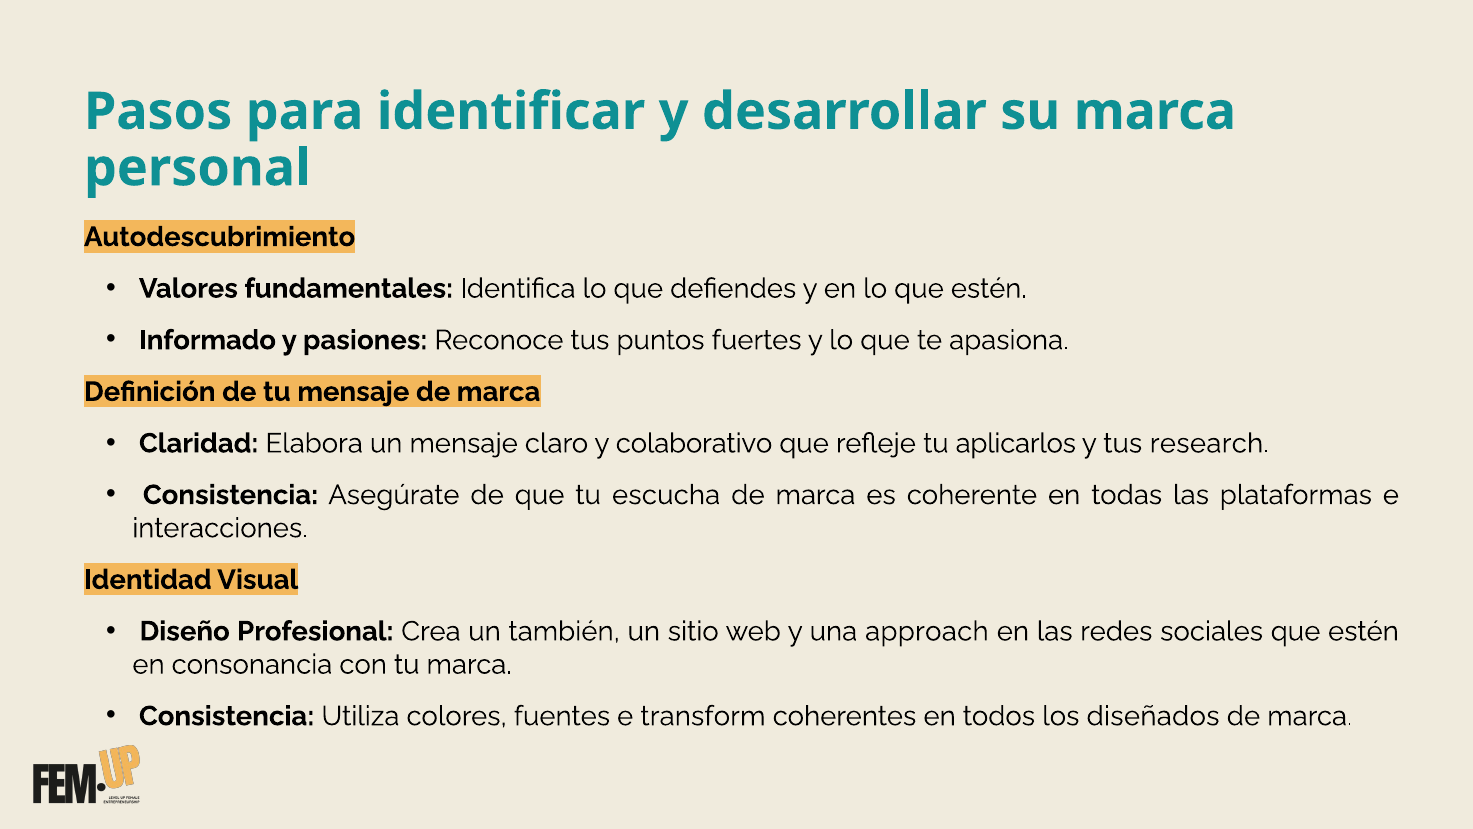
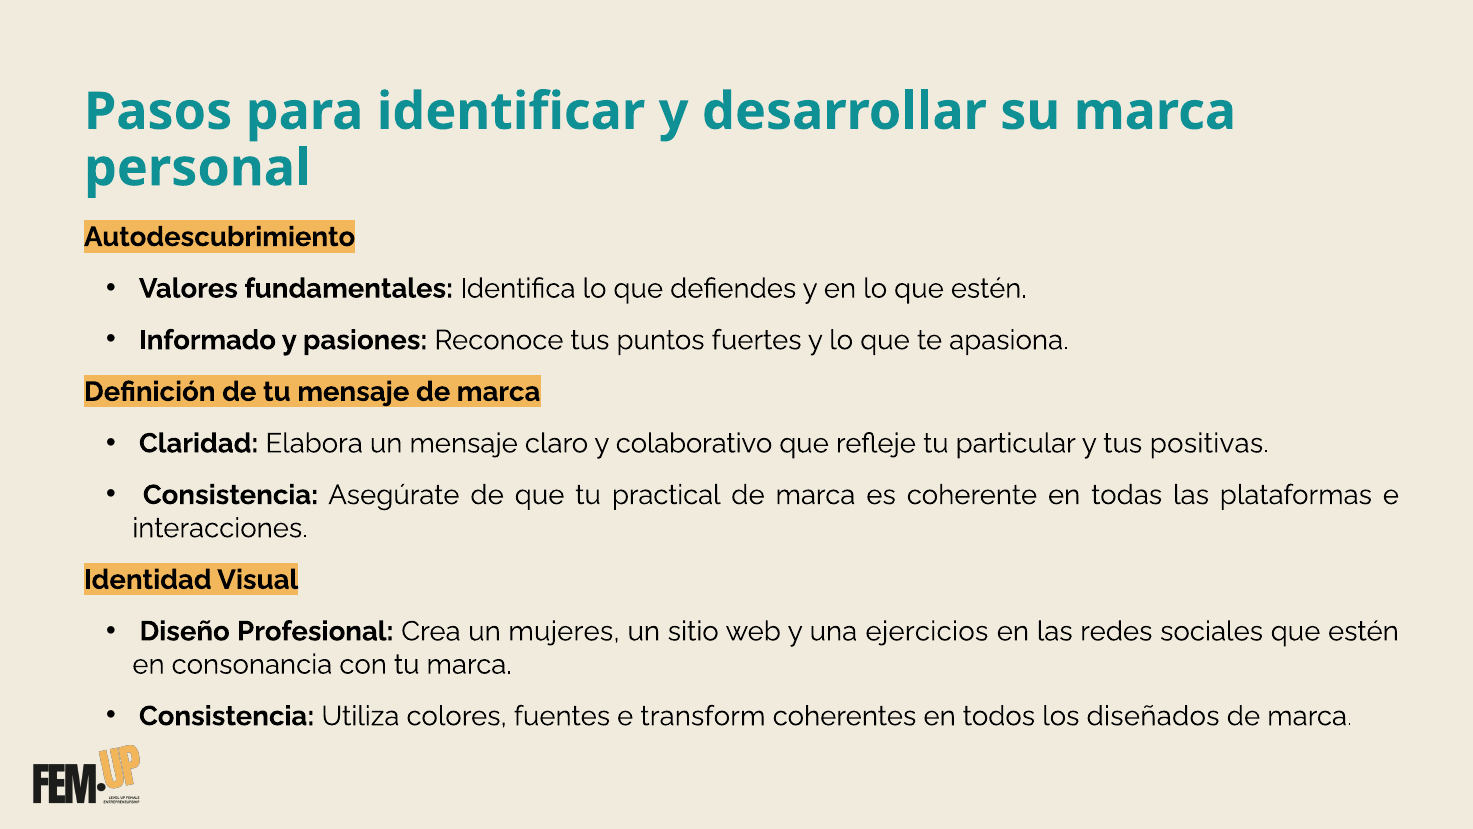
aplicarlos: aplicarlos -> particular
research: research -> positivas
escucha: escucha -> practical
también: también -> mujeres
approach: approach -> ejercicios
